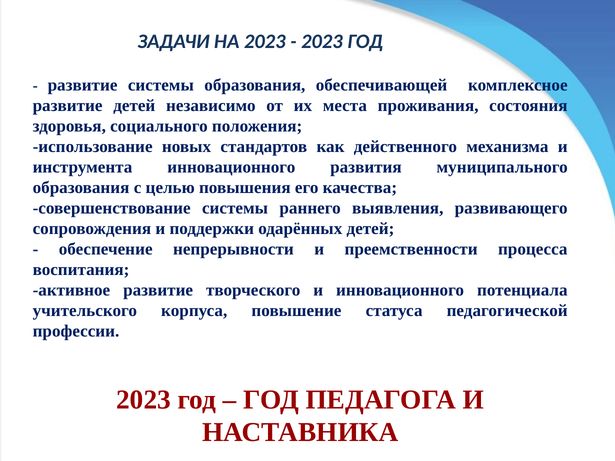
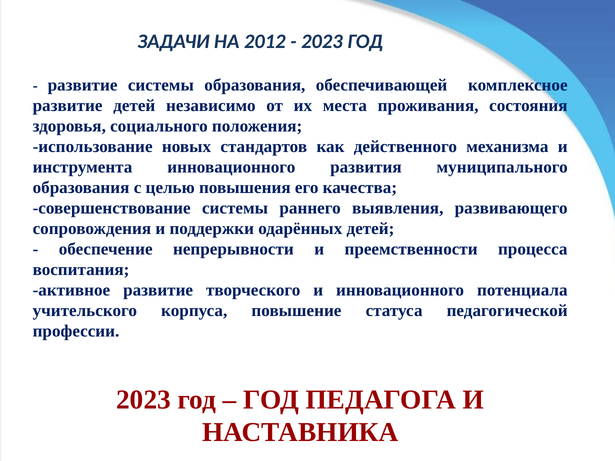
НА 2023: 2023 -> 2012
